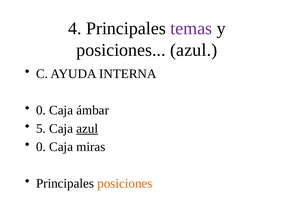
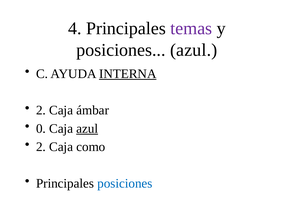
INTERNA underline: none -> present
0 at (41, 111): 0 -> 2
5: 5 -> 0
0 at (41, 147): 0 -> 2
miras: miras -> como
posiciones at (125, 184) colour: orange -> blue
